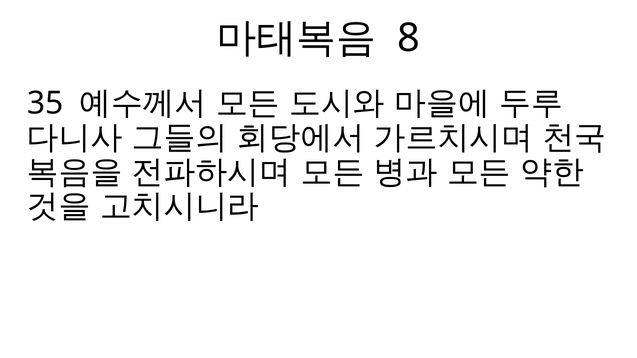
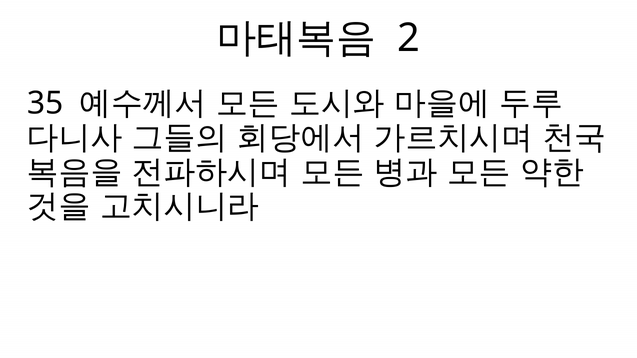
8: 8 -> 2
